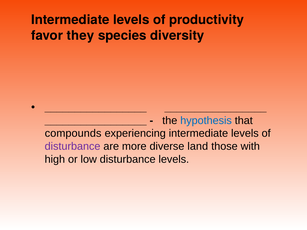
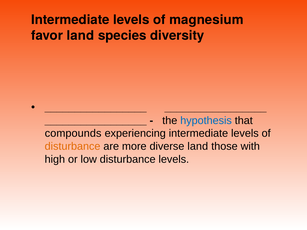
productivity: productivity -> magnesium
favor they: they -> land
disturbance at (73, 146) colour: purple -> orange
